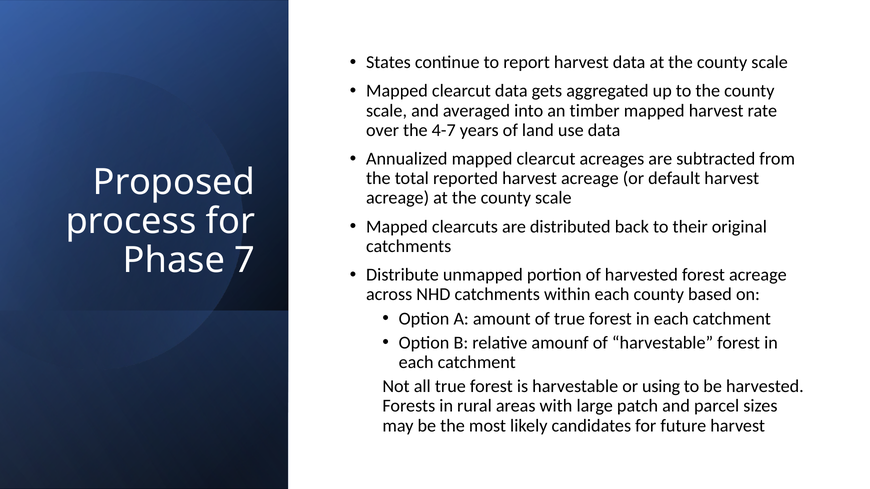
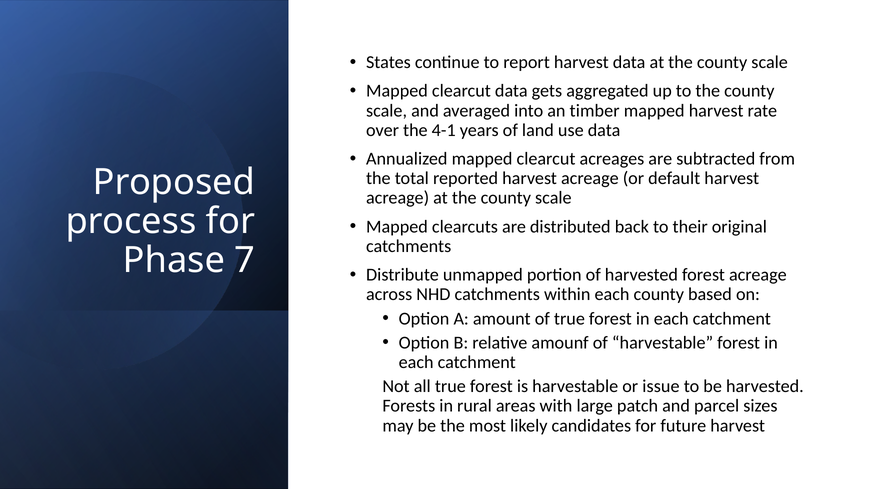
4-7: 4-7 -> 4-1
using: using -> issue
